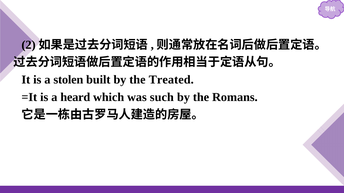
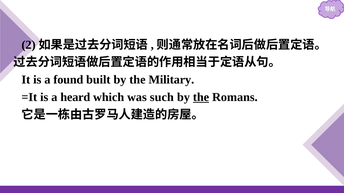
stolen: stolen -> found
Treated: Treated -> Military
the at (201, 97) underline: none -> present
